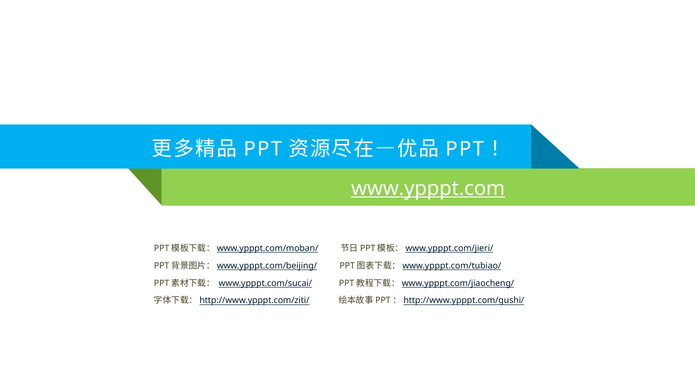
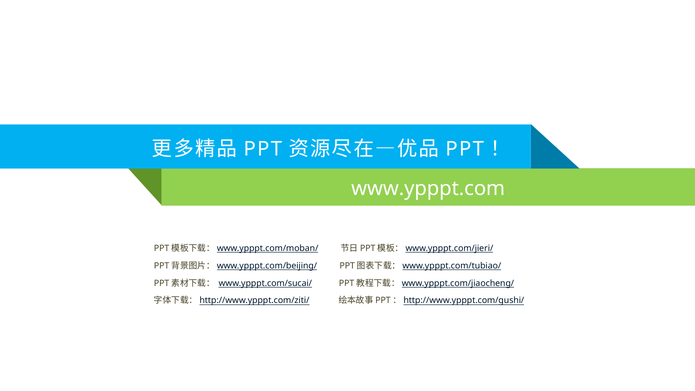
www.ypppt.com underline: present -> none
